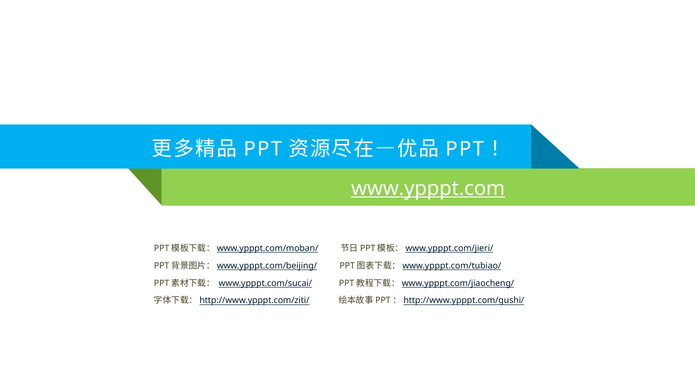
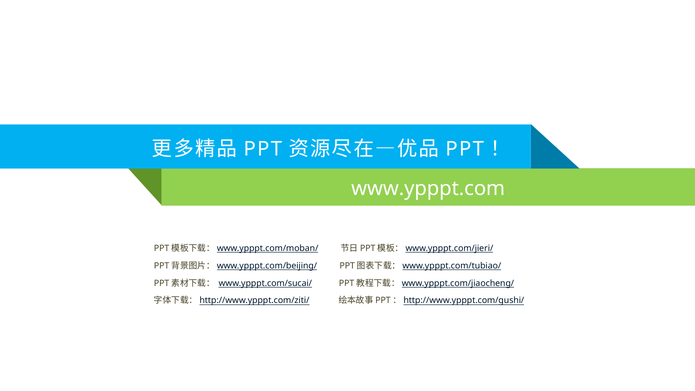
www.ypppt.com underline: present -> none
